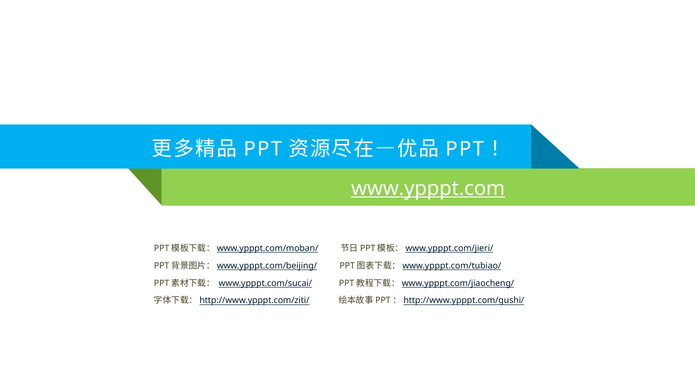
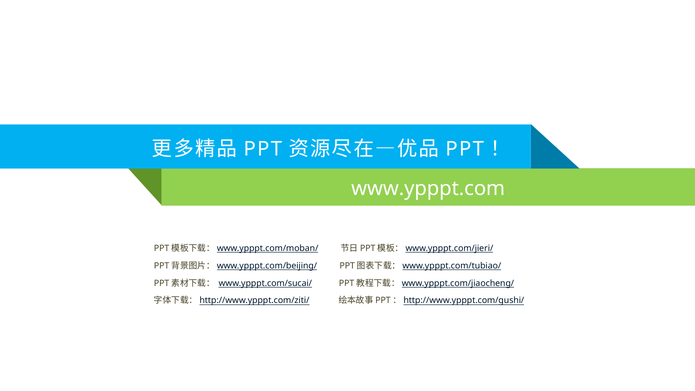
www.ypppt.com underline: present -> none
